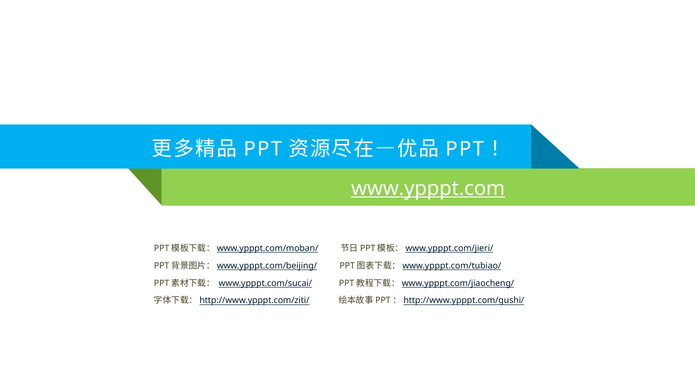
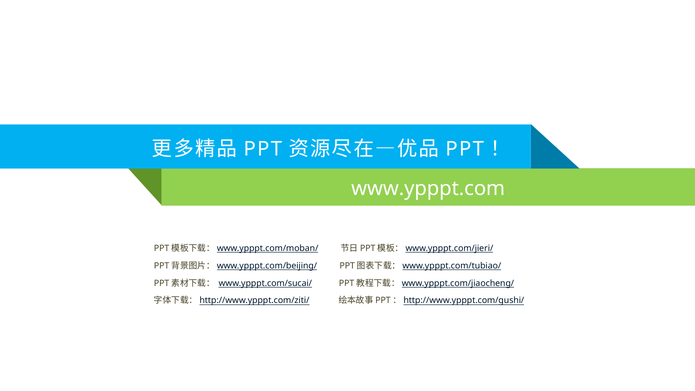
www.ypppt.com underline: present -> none
